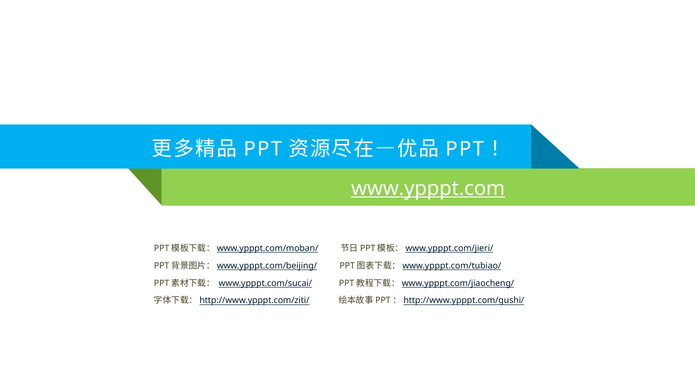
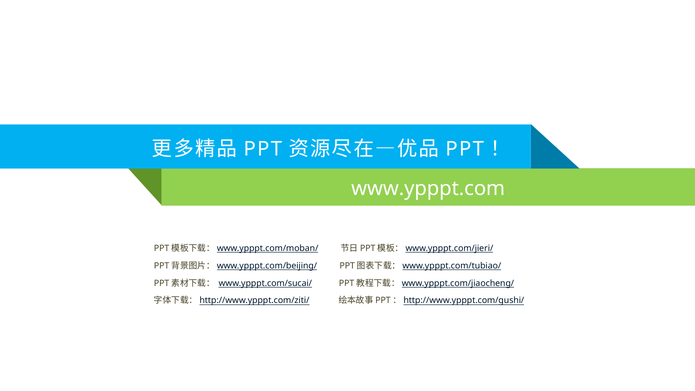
www.ypppt.com underline: present -> none
